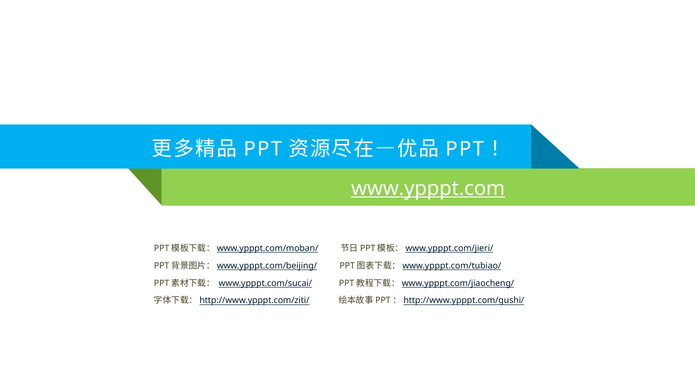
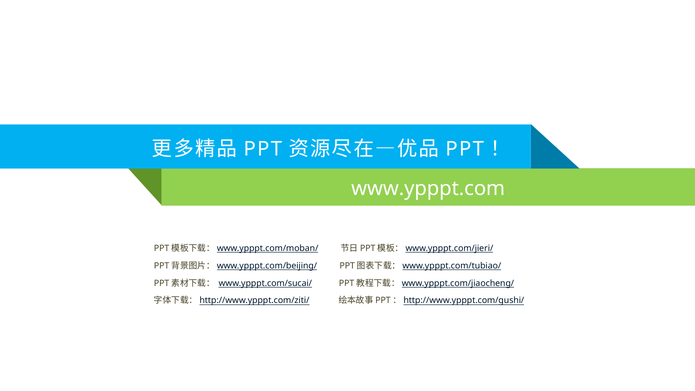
www.ypppt.com underline: present -> none
